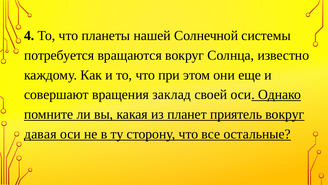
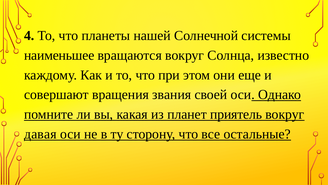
потребуется: потребуется -> наименьшее
заклад: заклад -> звания
